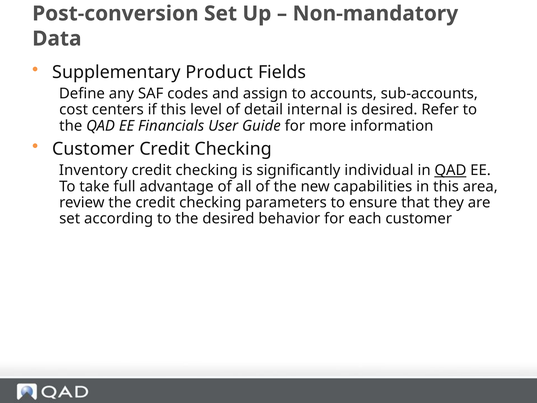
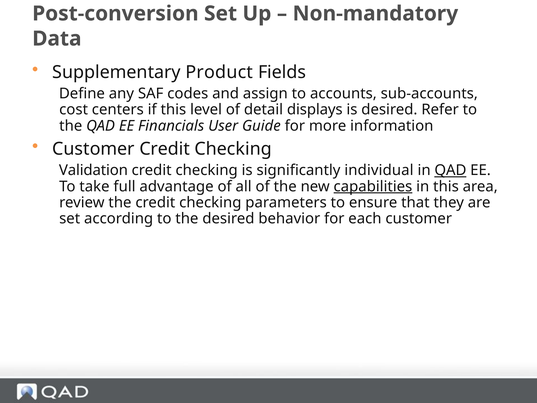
internal: internal -> displays
Inventory: Inventory -> Validation
capabilities underline: none -> present
